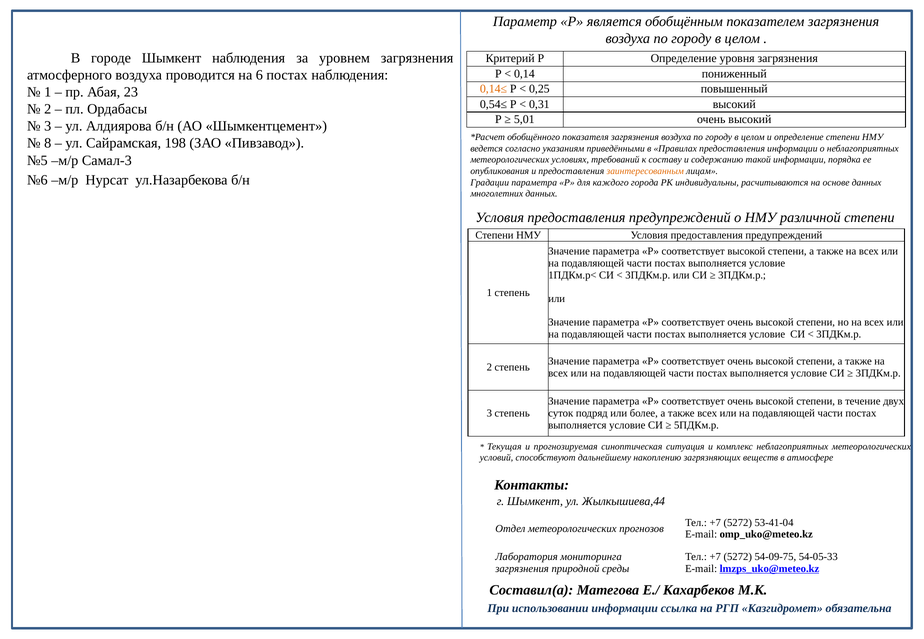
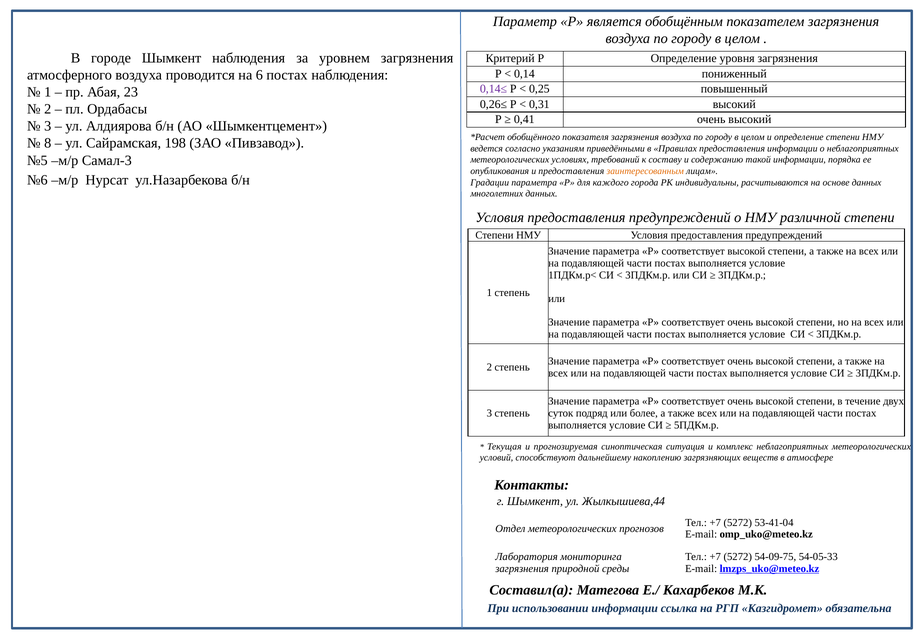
0,14≤ colour: orange -> purple
0,54≤: 0,54≤ -> 0,26≤
5,01: 5,01 -> 0,41
